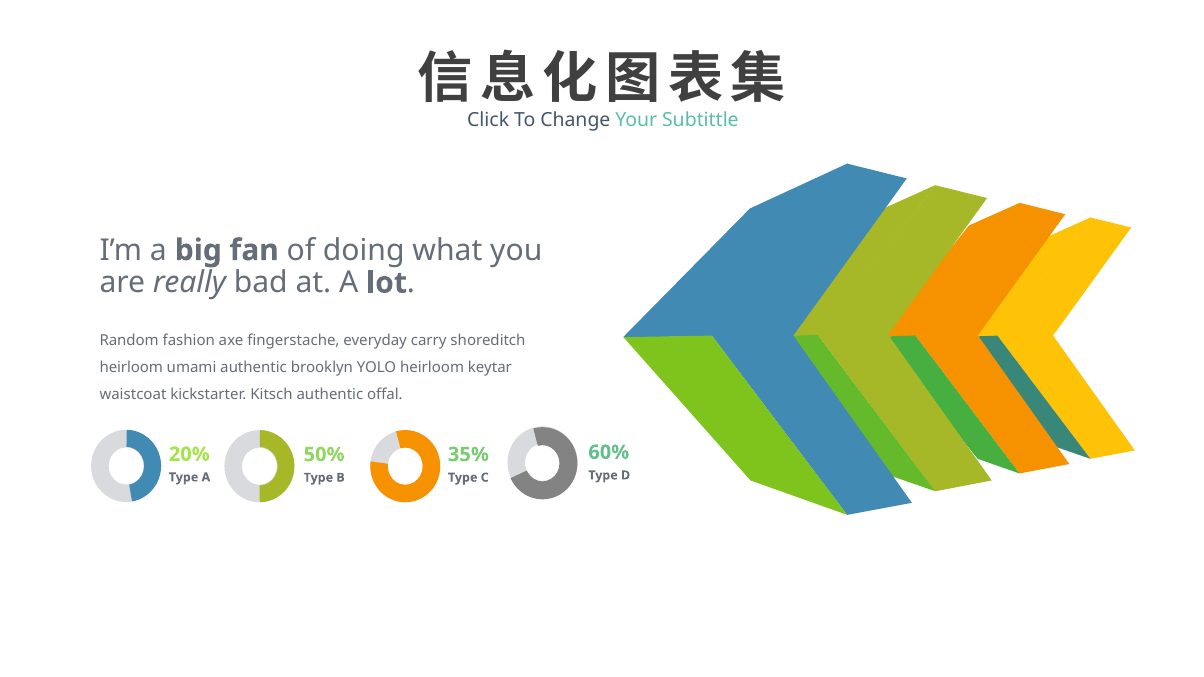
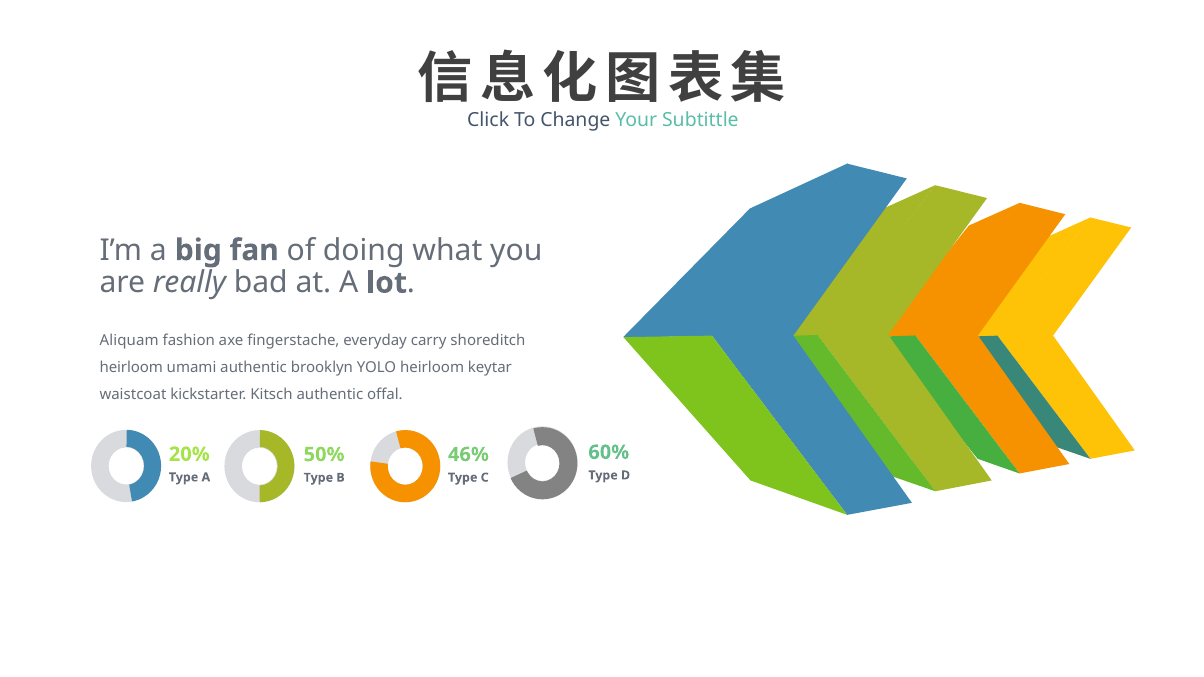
Random: Random -> Aliquam
35%: 35% -> 46%
